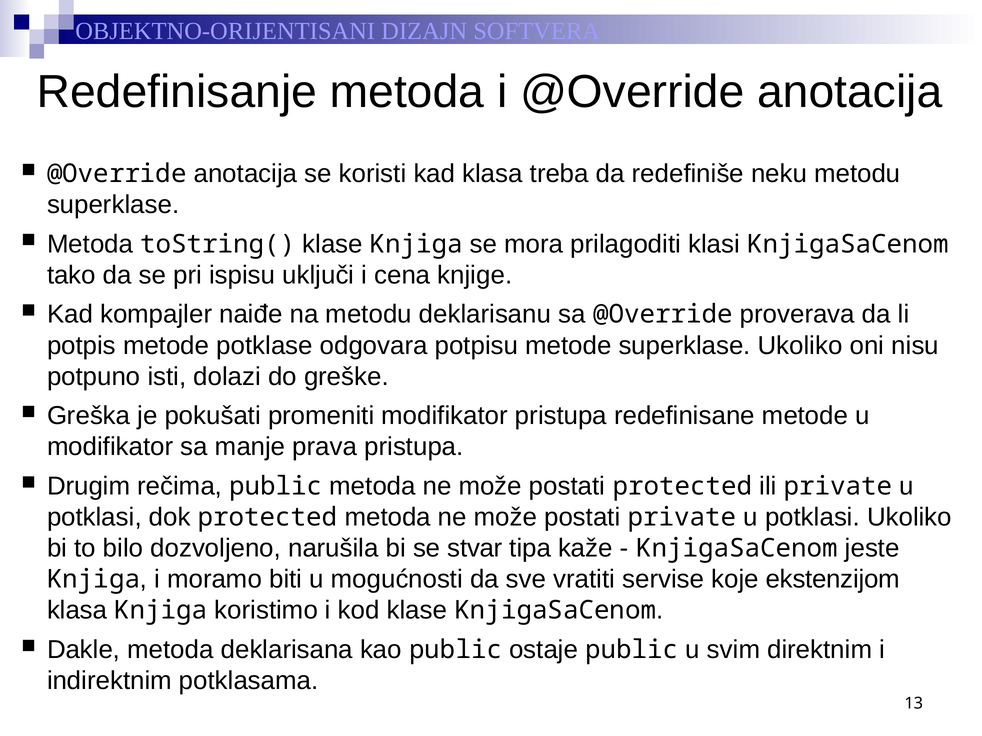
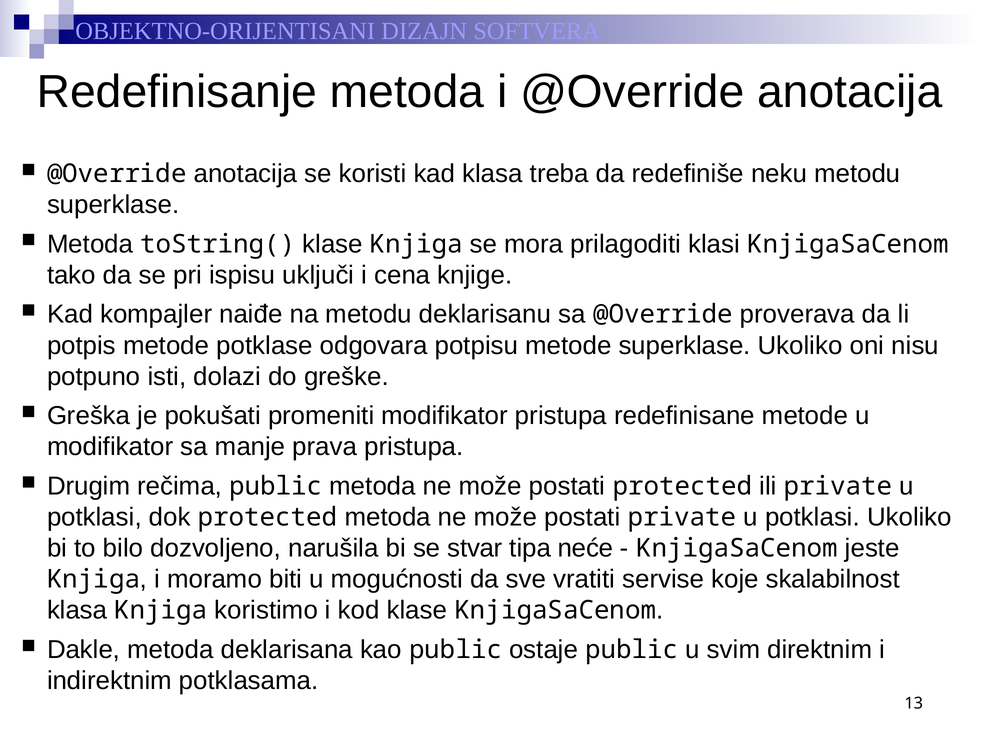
kaže: kaže -> neće
ekstenzijom: ekstenzijom -> skalabilnost
